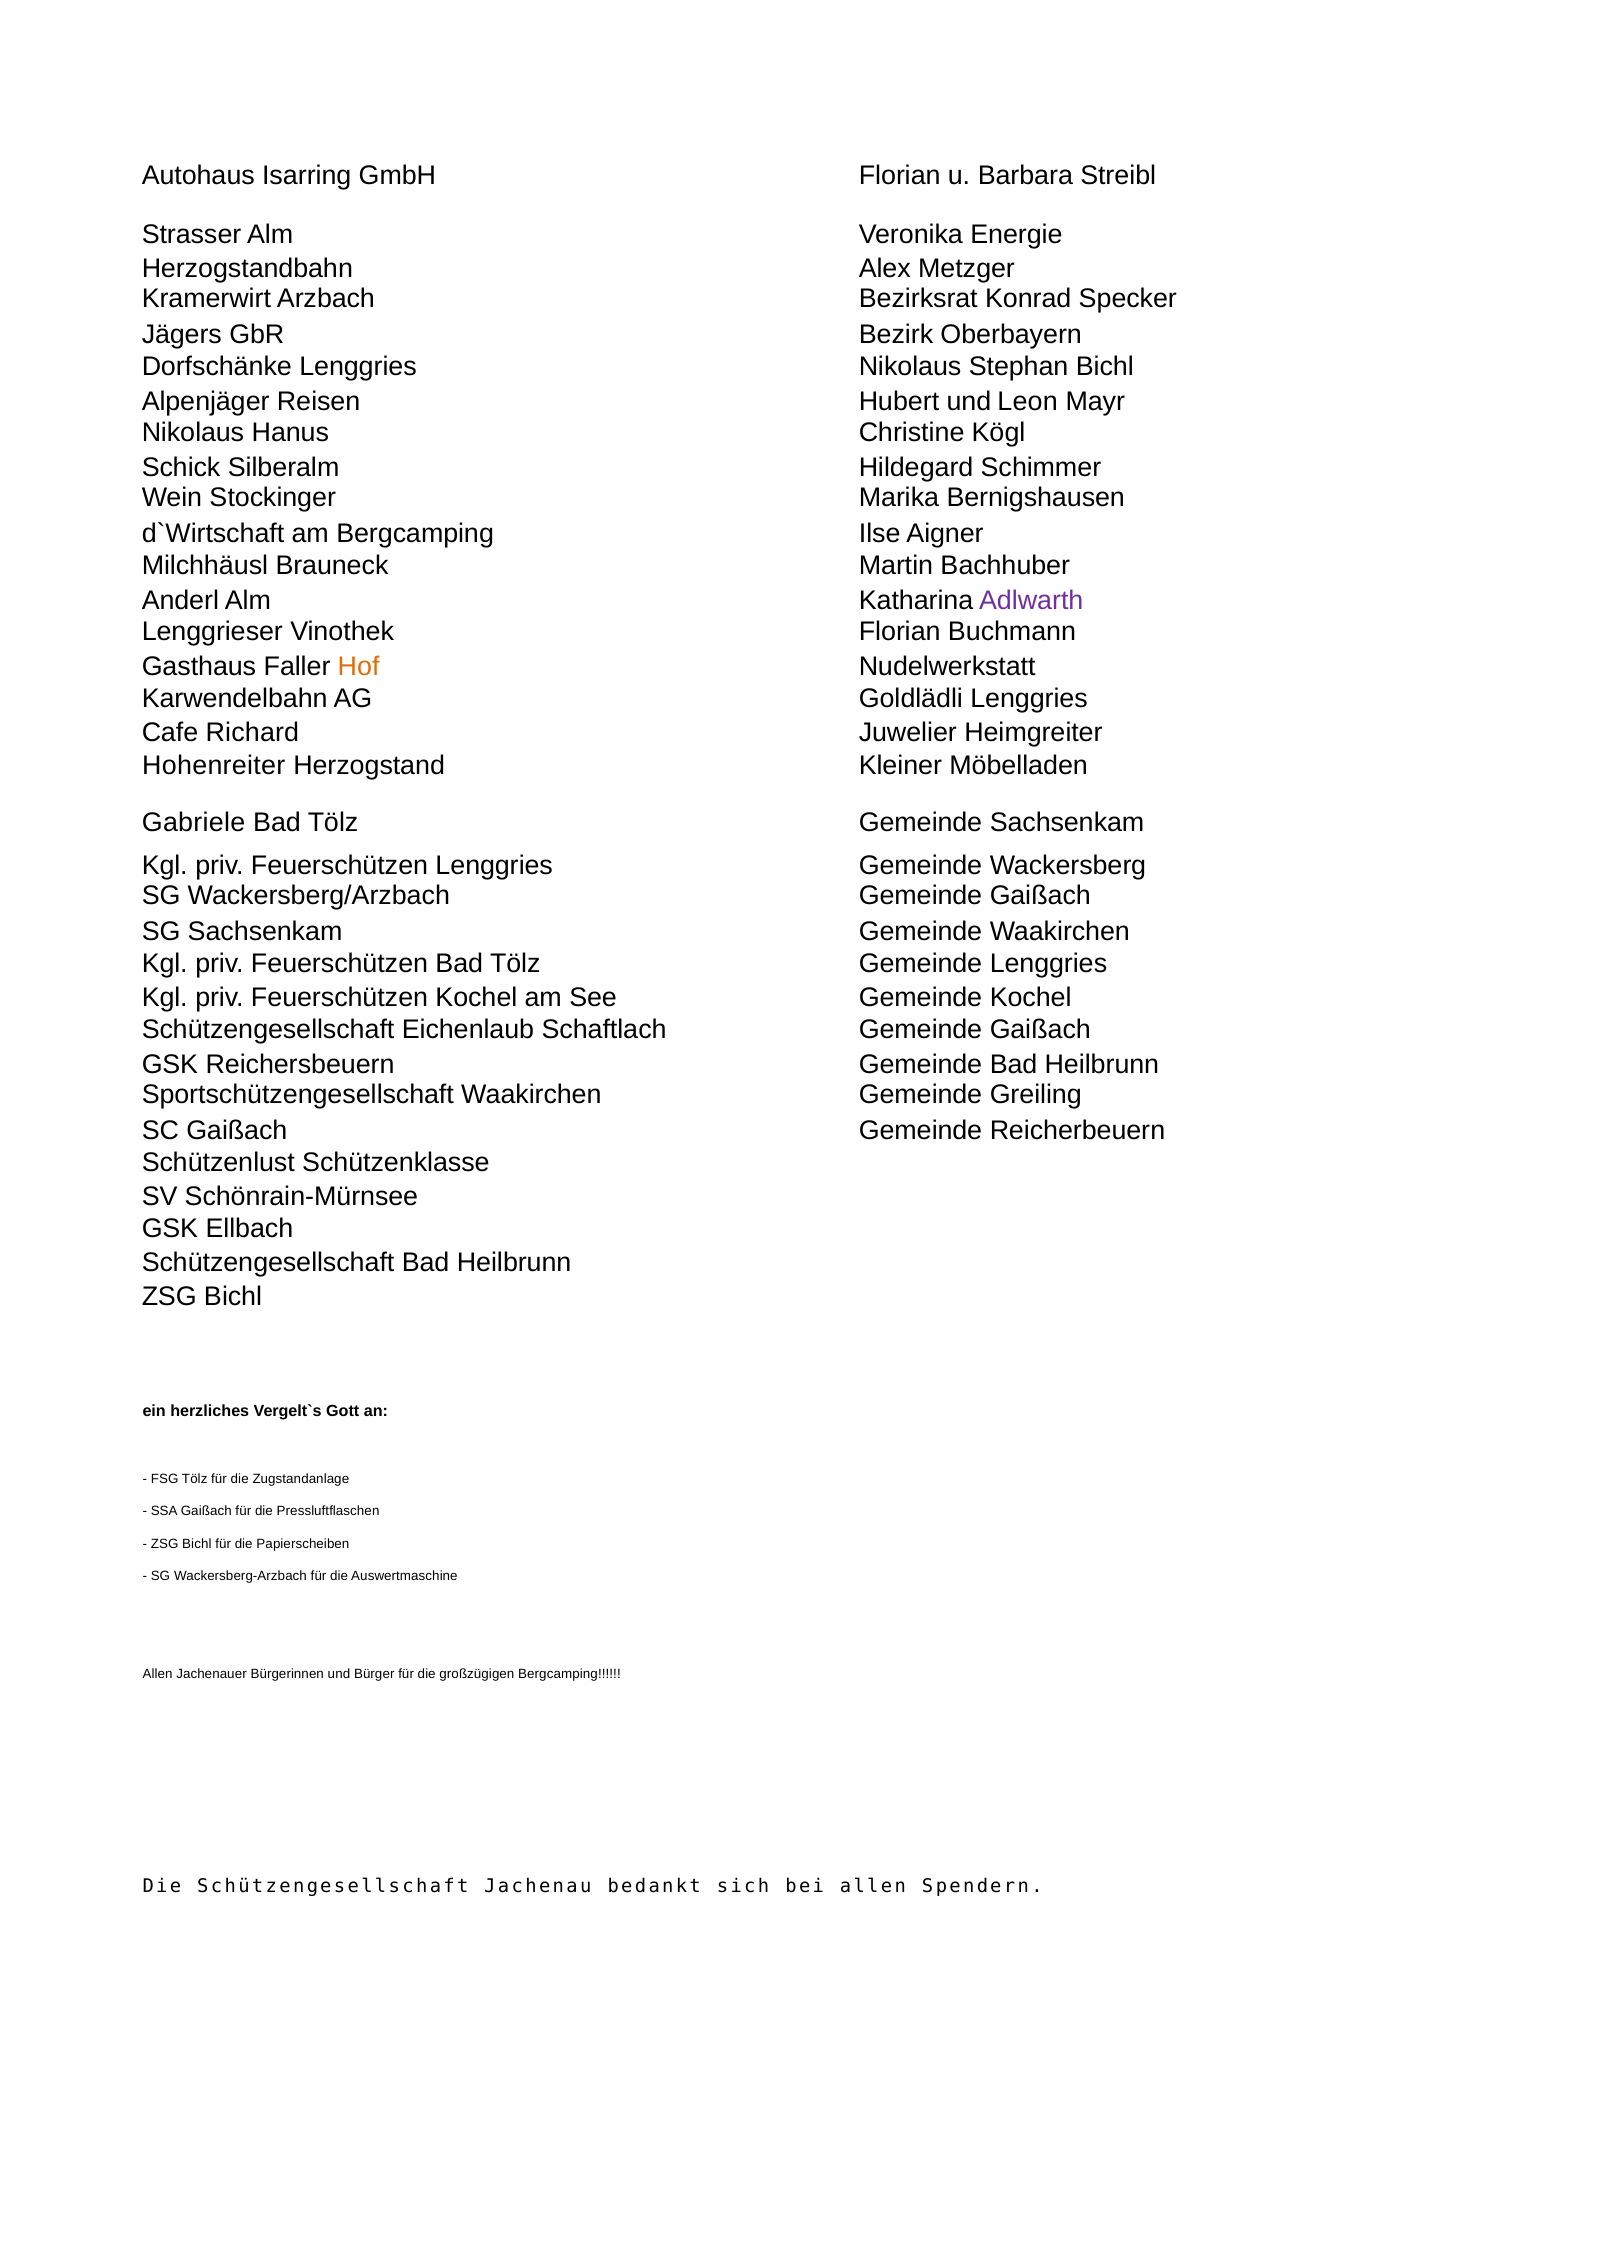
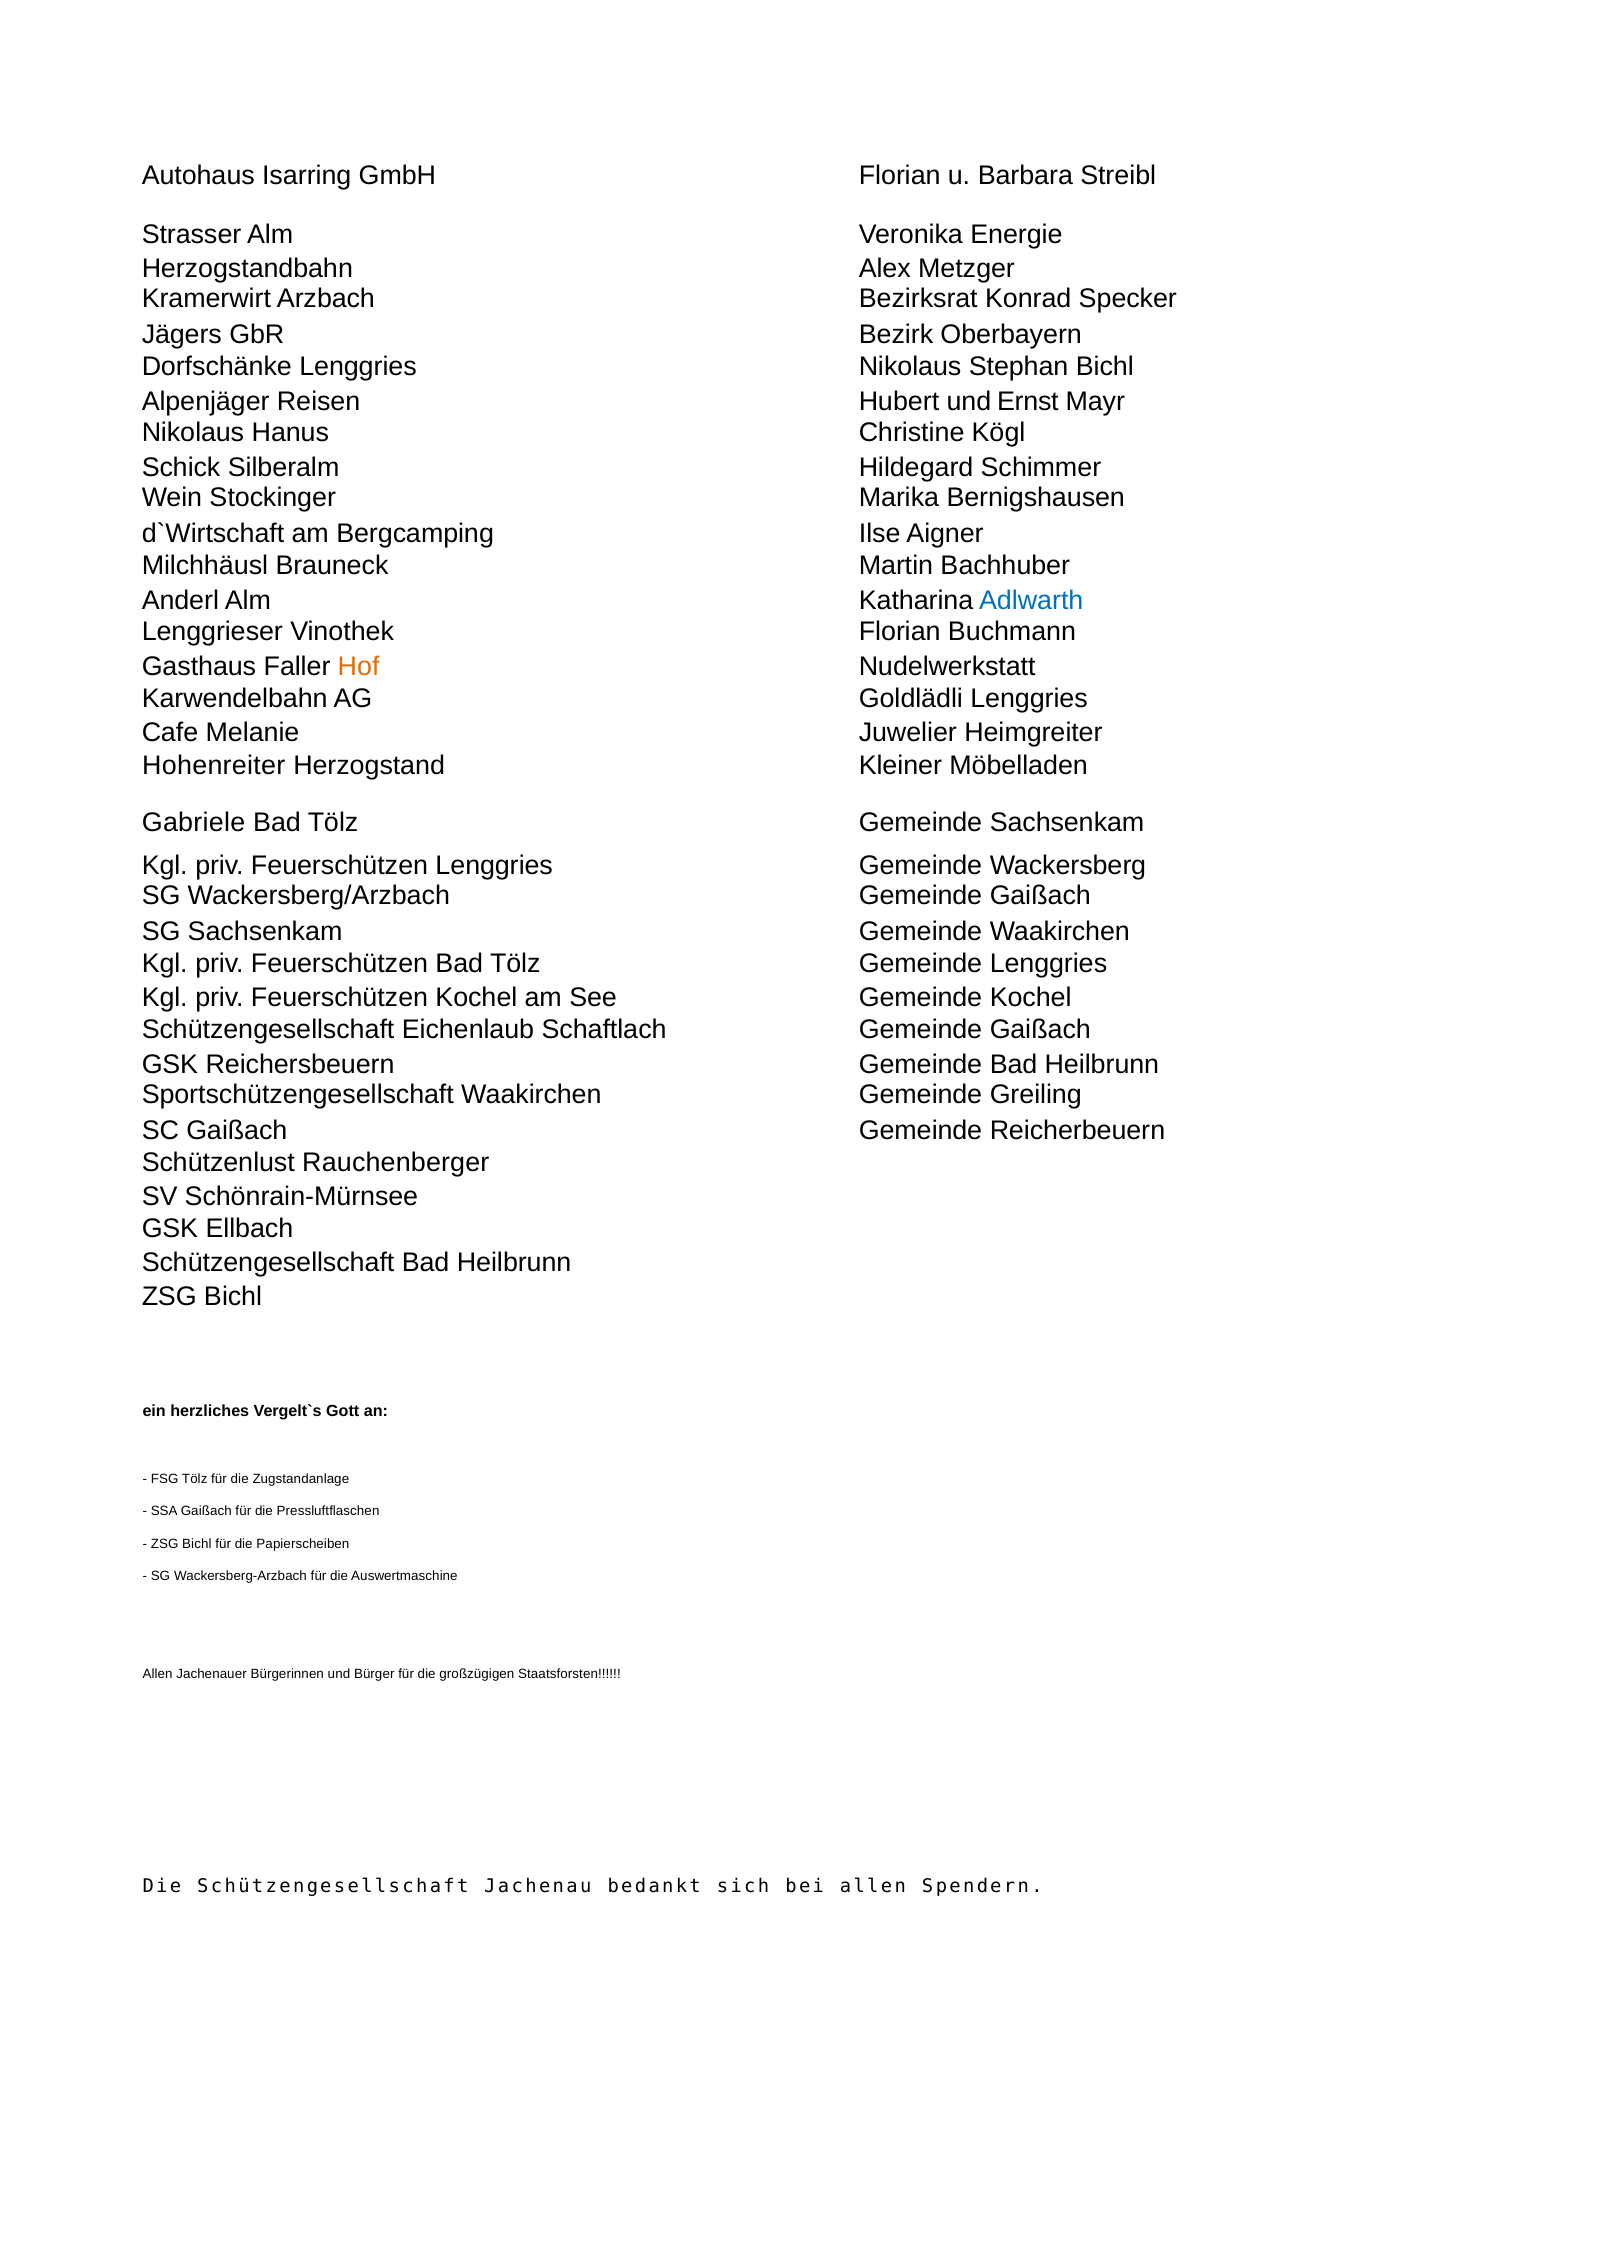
Leon: Leon -> Ernst
Adlwarth colour: purple -> blue
Richard: Richard -> Melanie
Schützenklasse: Schützenklasse -> Rauchenberger
großzügigen Bergcamping: Bergcamping -> Staatsforsten
